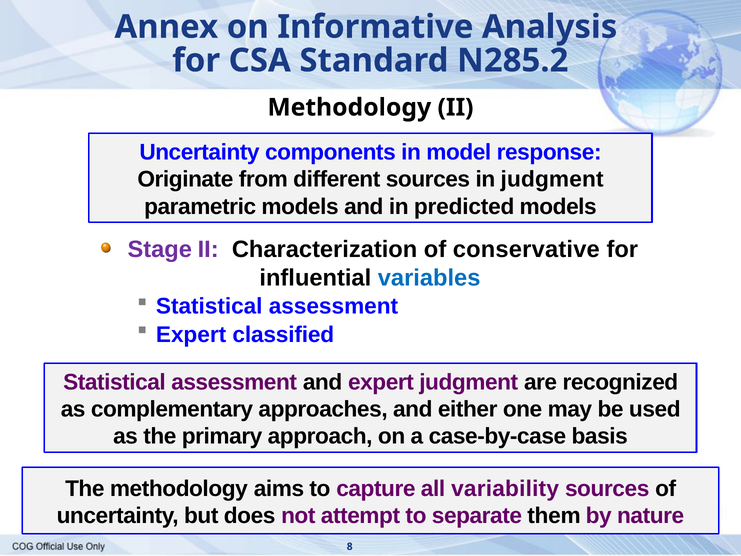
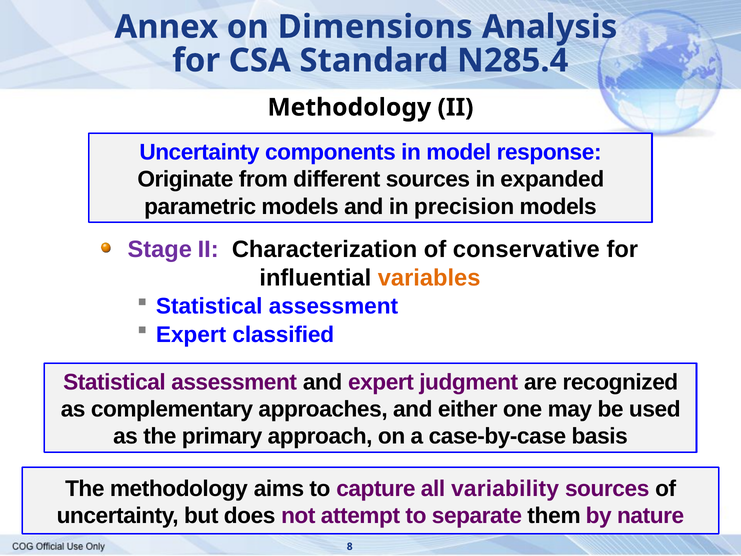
Informative: Informative -> Dimensions
N285.2: N285.2 -> N285.4
in judgment: judgment -> expanded
predicted: predicted -> precision
variables colour: blue -> orange
